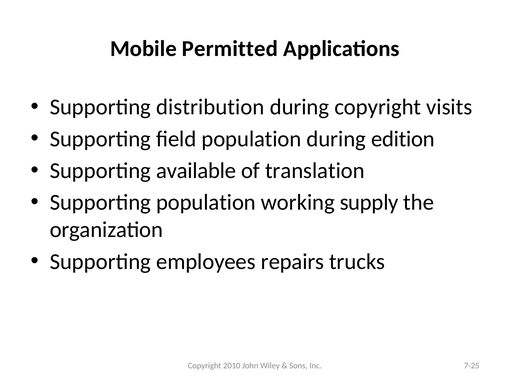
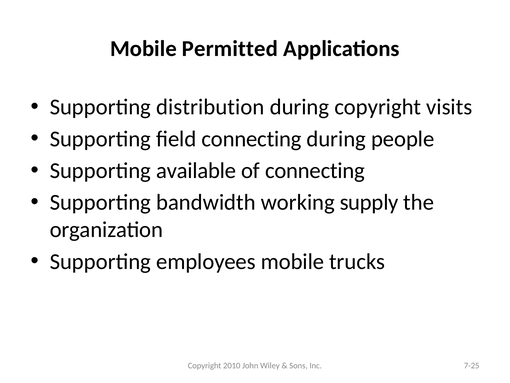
field population: population -> connecting
edition: edition -> people
of translation: translation -> connecting
Supporting population: population -> bandwidth
employees repairs: repairs -> mobile
